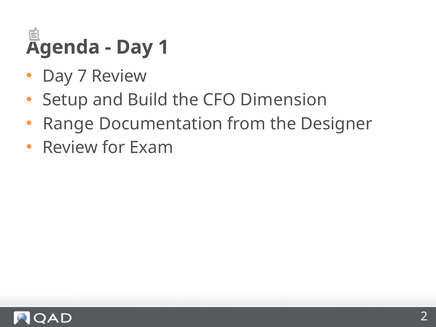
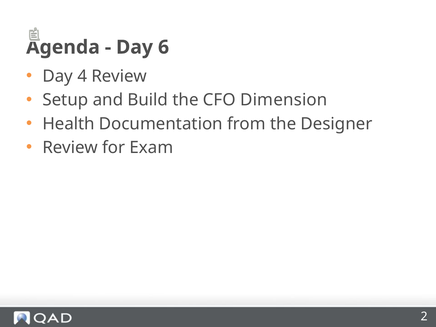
1: 1 -> 6
7: 7 -> 4
Range: Range -> Health
